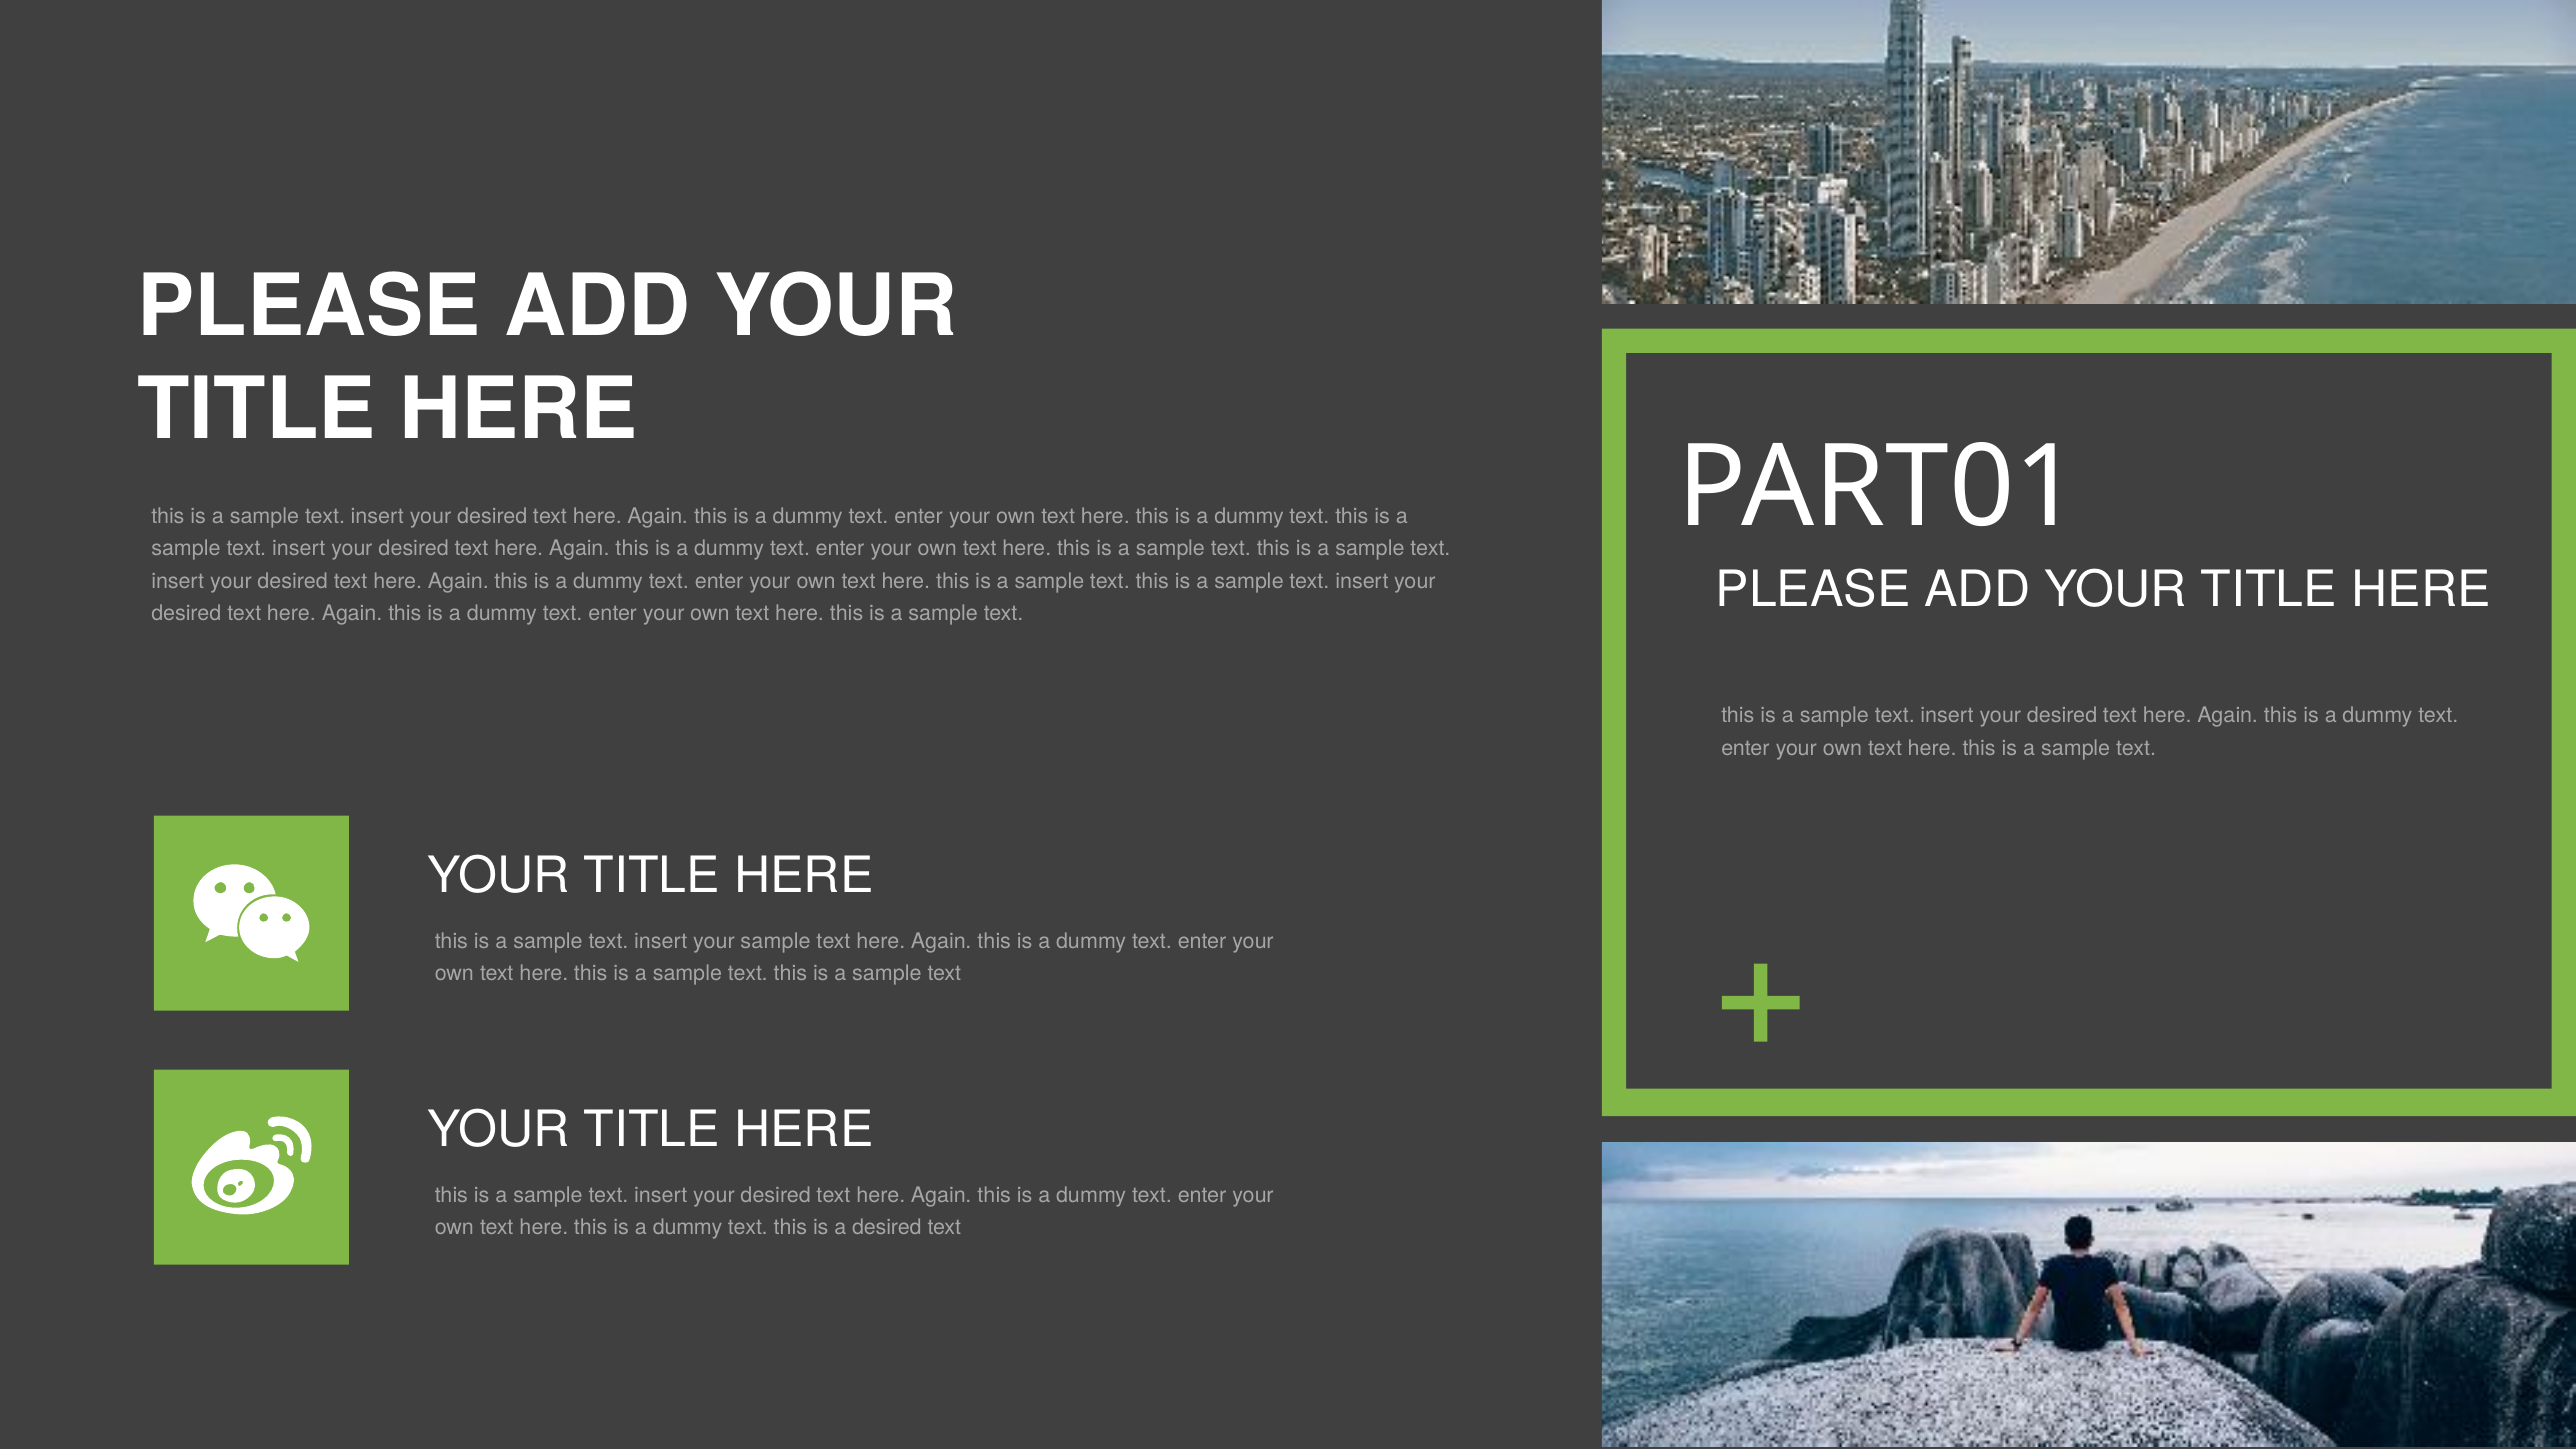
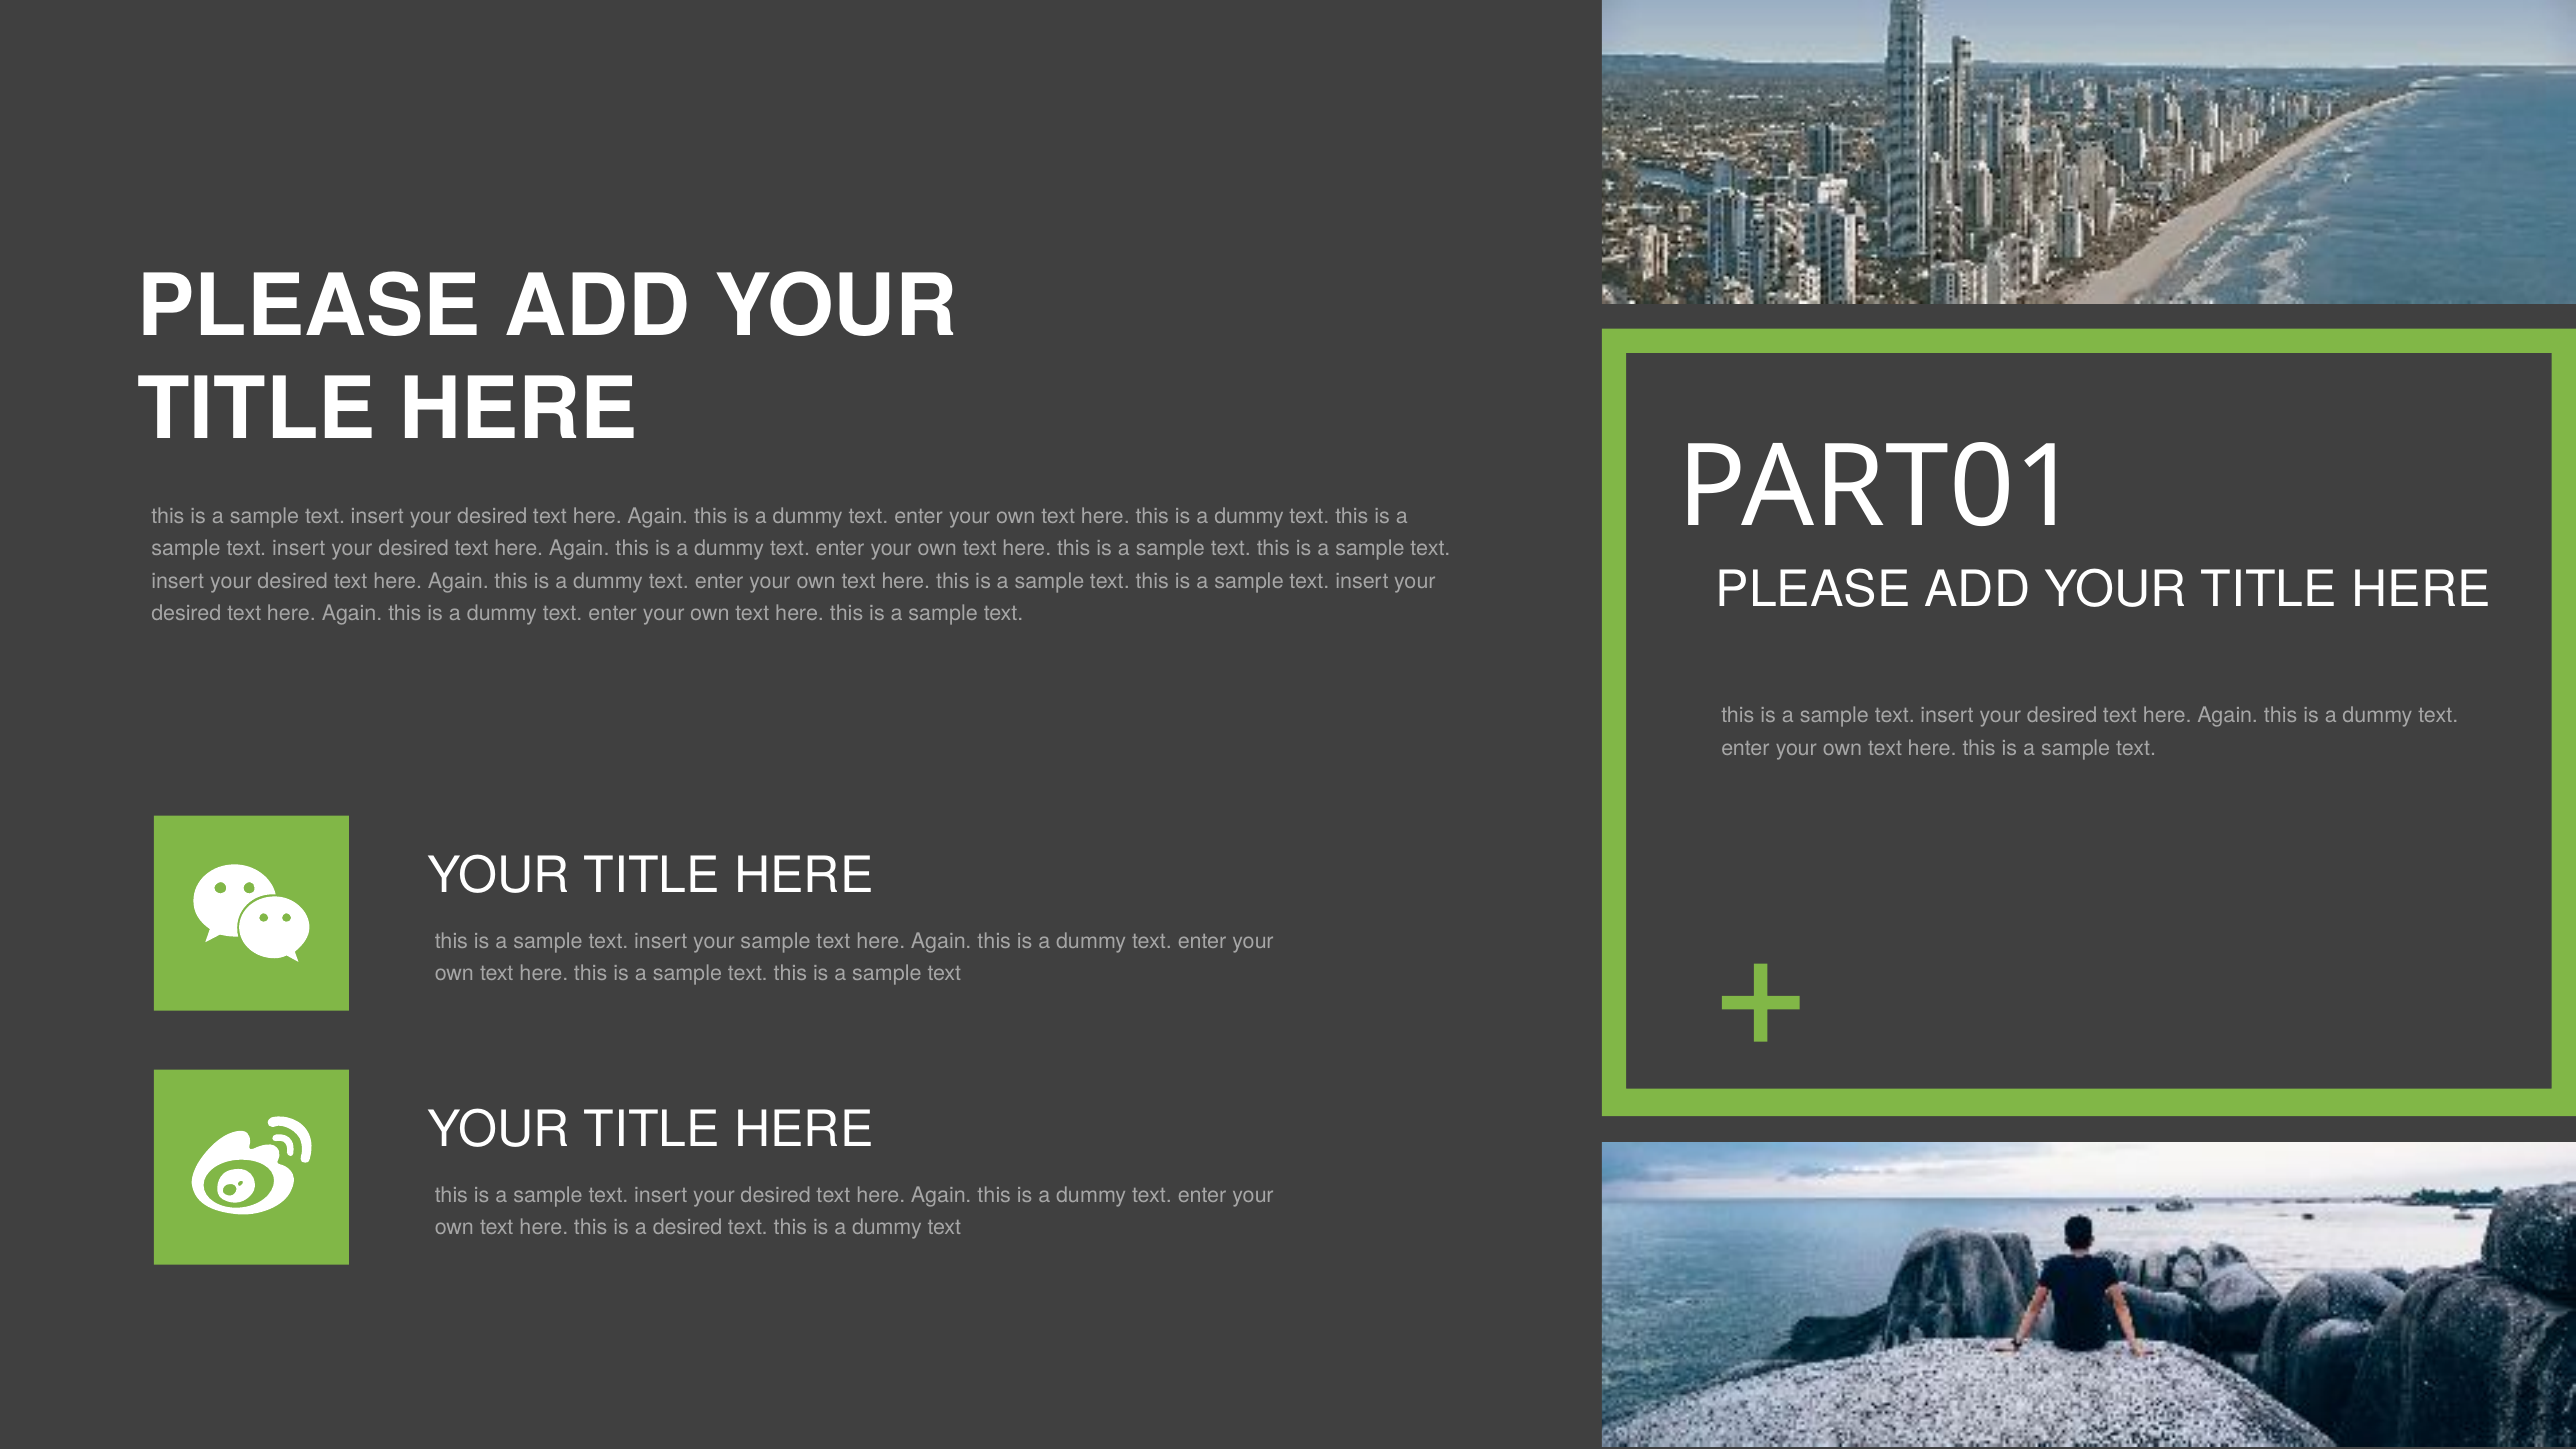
dummy at (688, 1228): dummy -> desired
desired at (887, 1228): desired -> dummy
